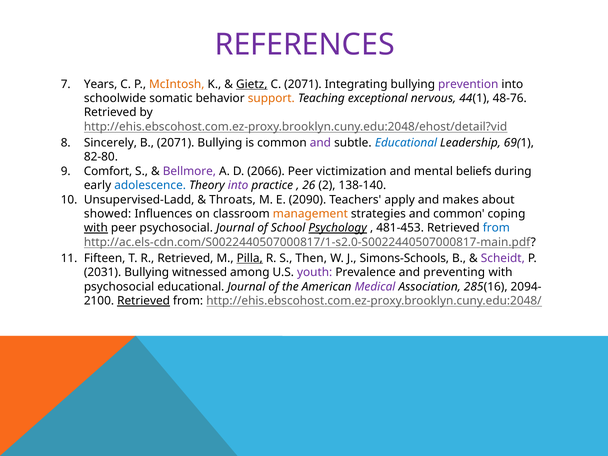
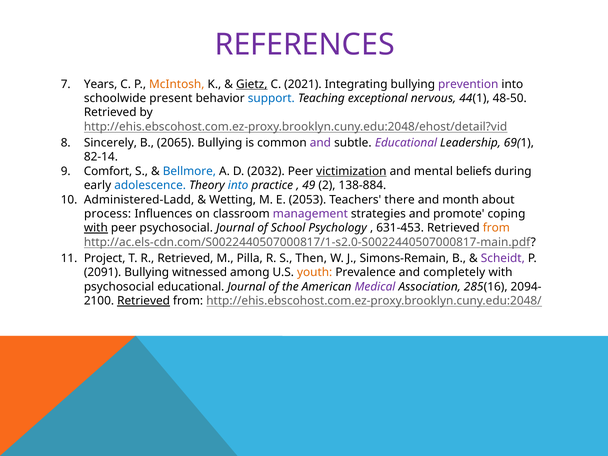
C 2071: 2071 -> 2021
somatic: somatic -> present
support colour: orange -> blue
48-76: 48-76 -> 48-50
B 2071: 2071 -> 2065
Educational at (406, 143) colour: blue -> purple
82-80: 82-80 -> 82-14
Bellmore colour: purple -> blue
2066: 2066 -> 2032
victimization underline: none -> present
into at (238, 185) colour: purple -> blue
26: 26 -> 49
138-140: 138-140 -> 138-884
Unsupervised-Ladd: Unsupervised-Ladd -> Administered-Ladd
Throats: Throats -> Wetting
2090: 2090 -> 2053
apply: apply -> there
makes: makes -> month
showed: showed -> process
management colour: orange -> purple
and common: common -> promote
Psychology underline: present -> none
481-453: 481-453 -> 631-453
from at (496, 228) colour: blue -> orange
Fifteen: Fifteen -> Project
Pilla underline: present -> none
Simons-Schools: Simons-Schools -> Simons-Remain
2031: 2031 -> 2091
youth colour: purple -> orange
preventing: preventing -> completely
